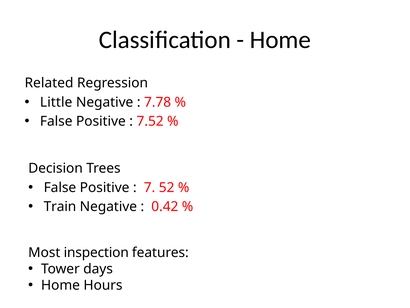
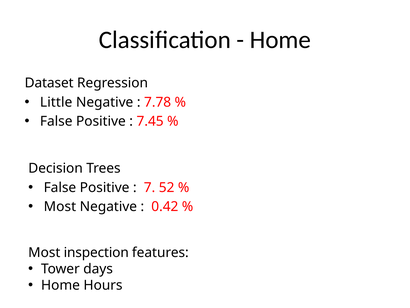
Related: Related -> Dataset
7.52: 7.52 -> 7.45
Train at (60, 206): Train -> Most
